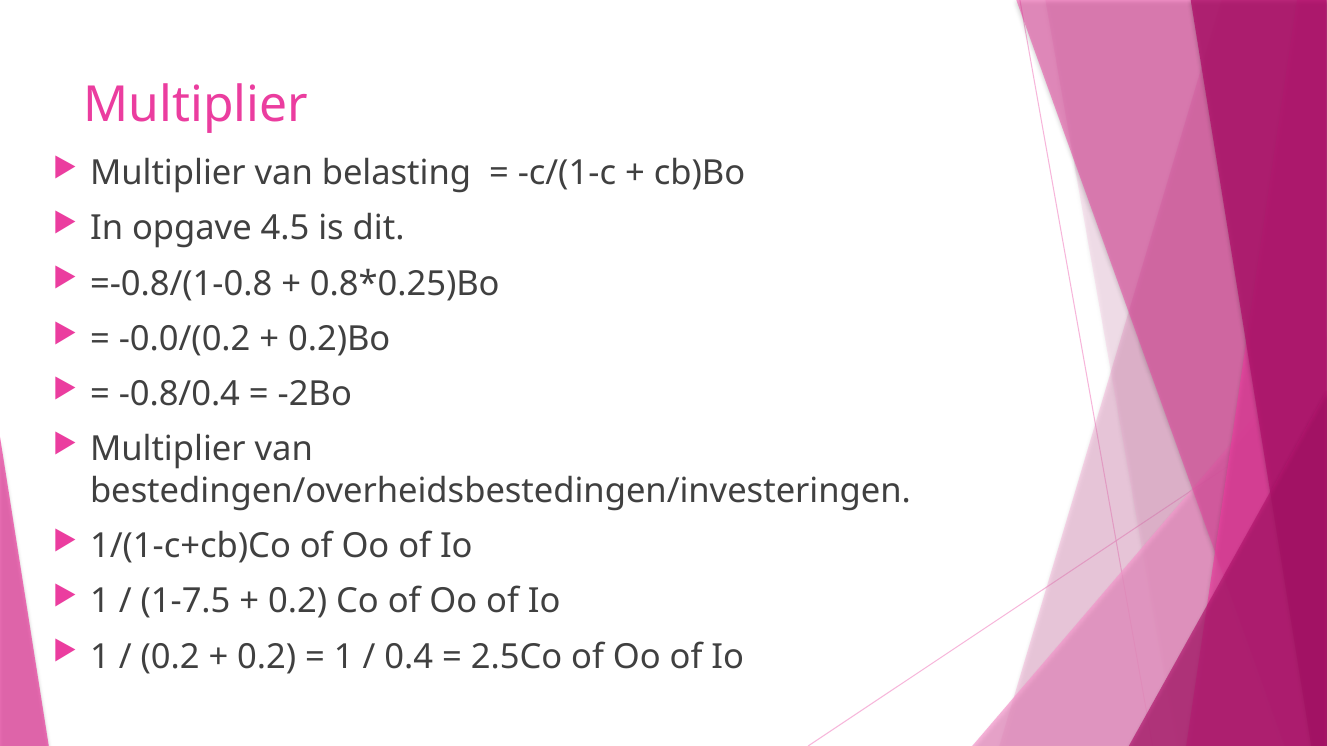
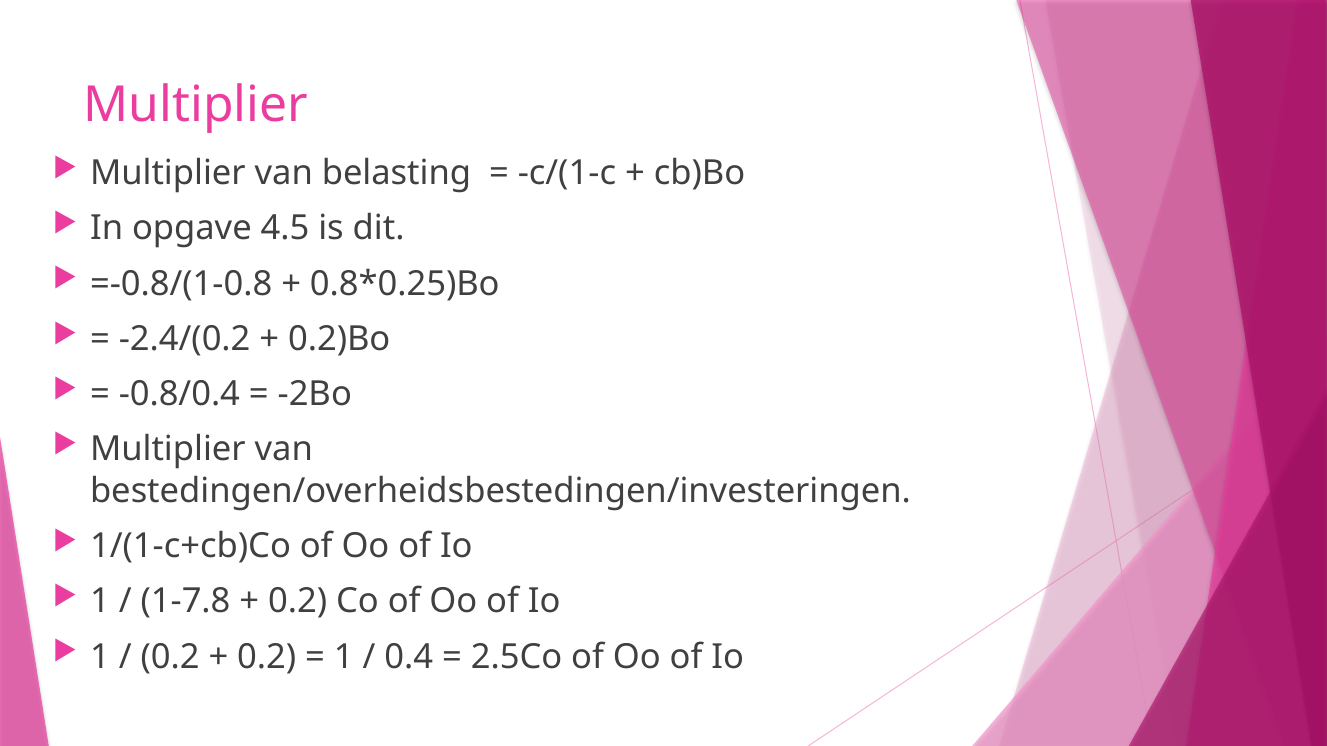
-0.0/(0.2: -0.0/(0.2 -> -2.4/(0.2
1-7.5: 1-7.5 -> 1-7.8
